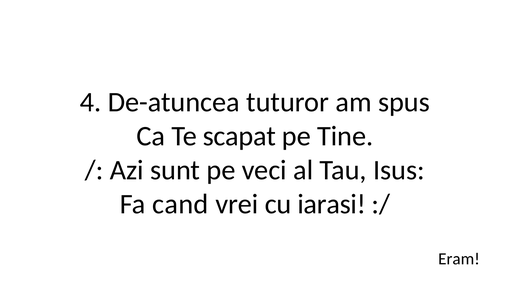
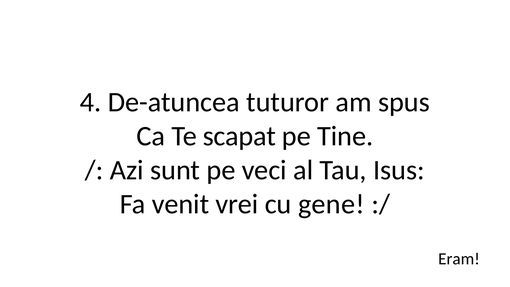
cand: cand -> venit
iarasi: iarasi -> gene
